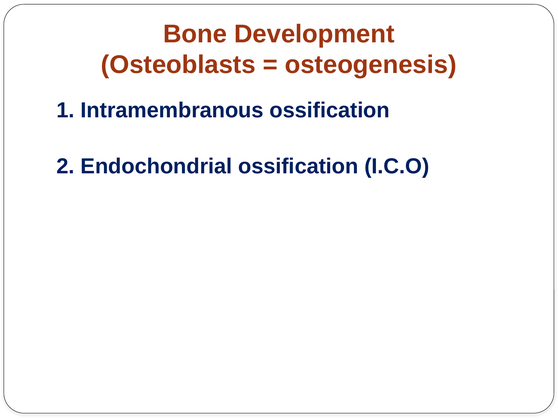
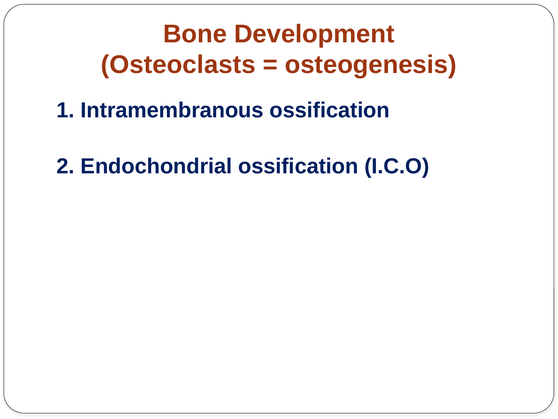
Osteoblasts: Osteoblasts -> Osteoclasts
